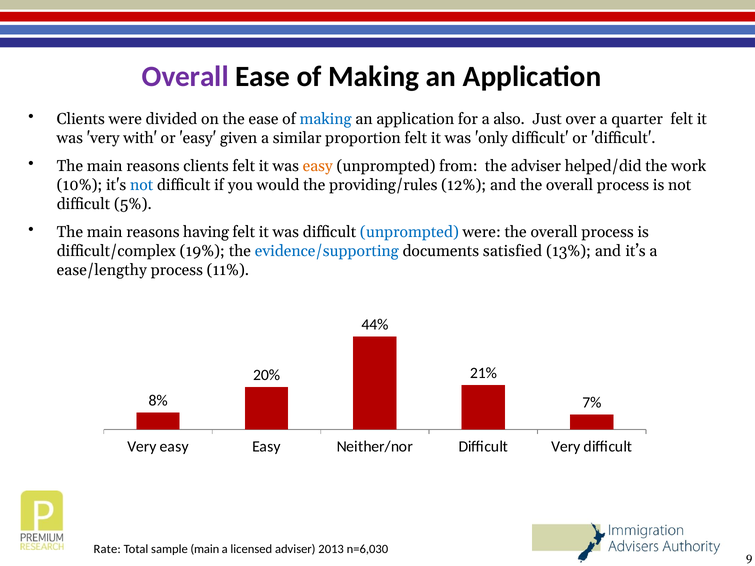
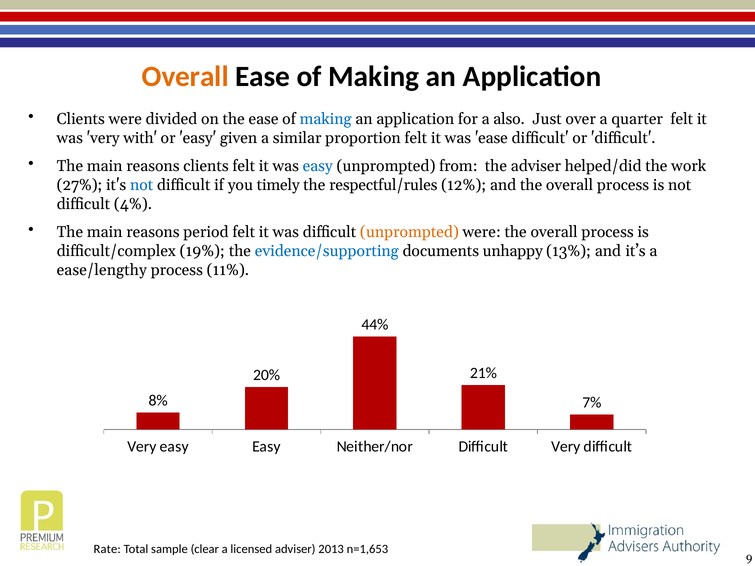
Overall at (185, 76) colour: purple -> orange
was only: only -> ease
easy at (318, 166) colour: orange -> blue
10%: 10% -> 27%
would: would -> timely
providing/rules: providing/rules -> respectful/rules
5%: 5% -> 4%
having: having -> period
unprompted at (409, 232) colour: blue -> orange
satisfied: satisfied -> unhappy
sample main: main -> clear
n=6,030: n=6,030 -> n=1,653
